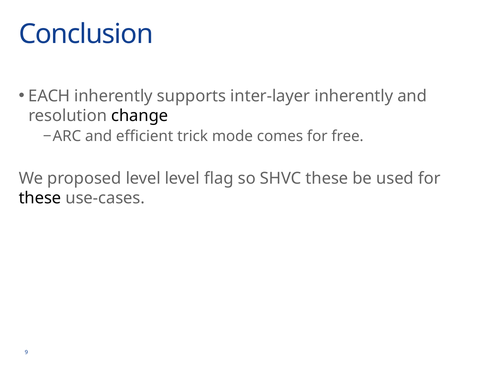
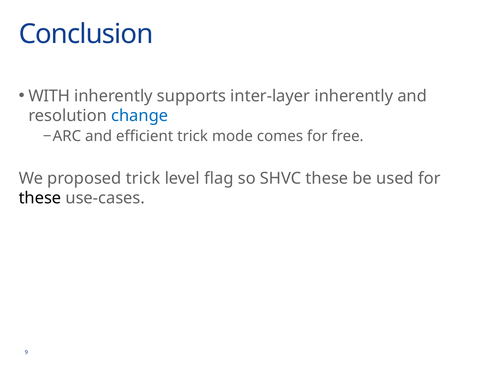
EACH: EACH -> WITH
change colour: black -> blue
proposed level: level -> trick
